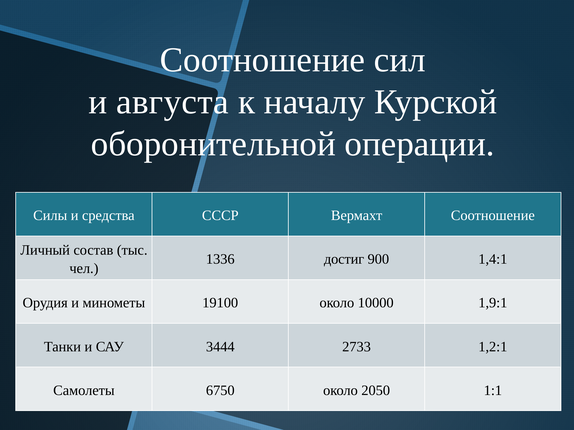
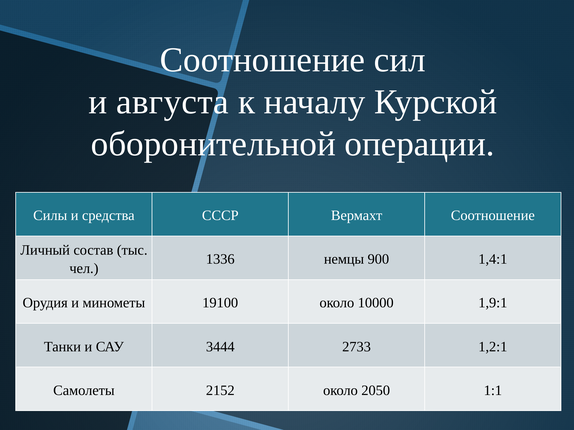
достиг: достиг -> немцы
6750: 6750 -> 2152
